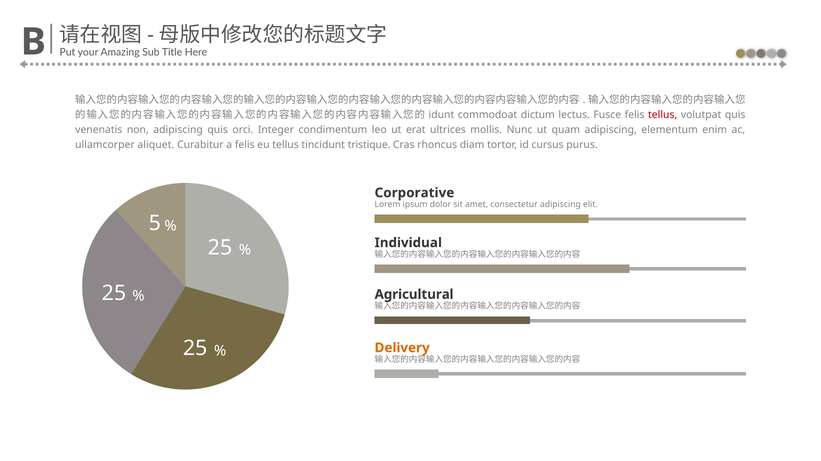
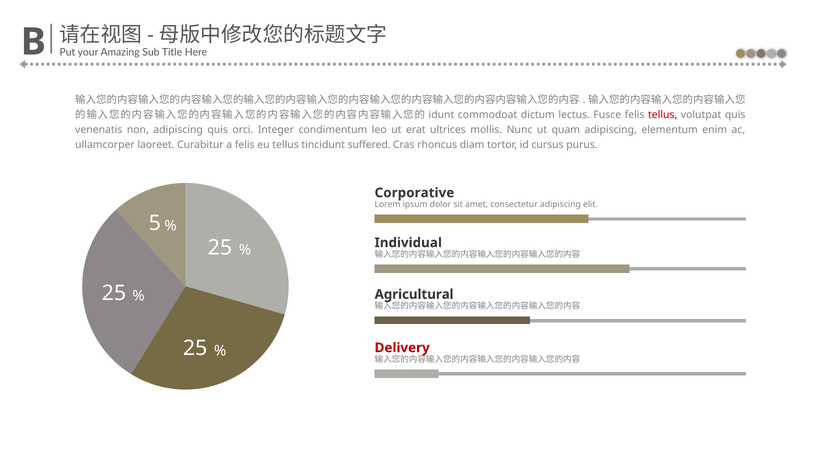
aliquet: aliquet -> laoreet
tristique: tristique -> suffered
Delivery colour: orange -> red
